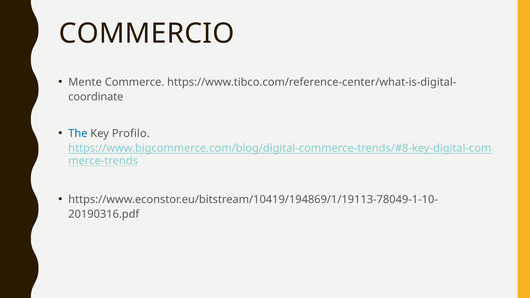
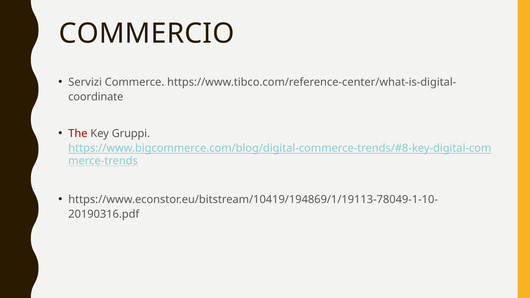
Mente: Mente -> Servizi
The colour: blue -> red
Profilo: Profilo -> Gruppi
